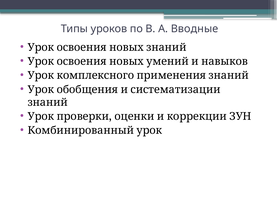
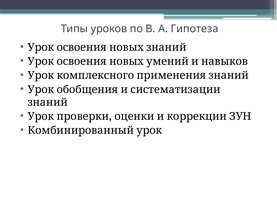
Вводные: Вводные -> Гипотеза
